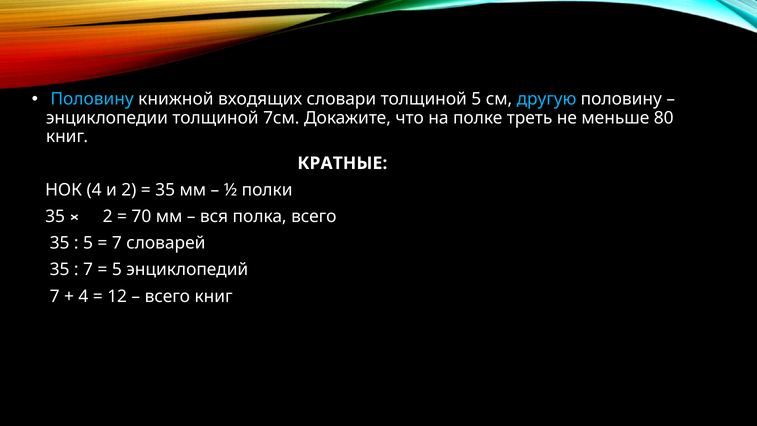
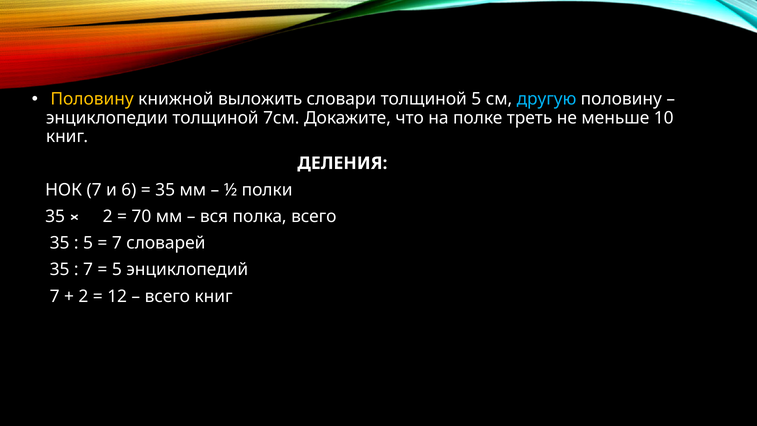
Половину at (92, 99) colour: light blue -> yellow
входящих: входящих -> выложить
80: 80 -> 10
КРАТНЫЕ: КРАТНЫЕ -> ДЕЛЕНИЯ
НОК 4: 4 -> 7
и 2: 2 -> 6
4 at (83, 296): 4 -> 2
